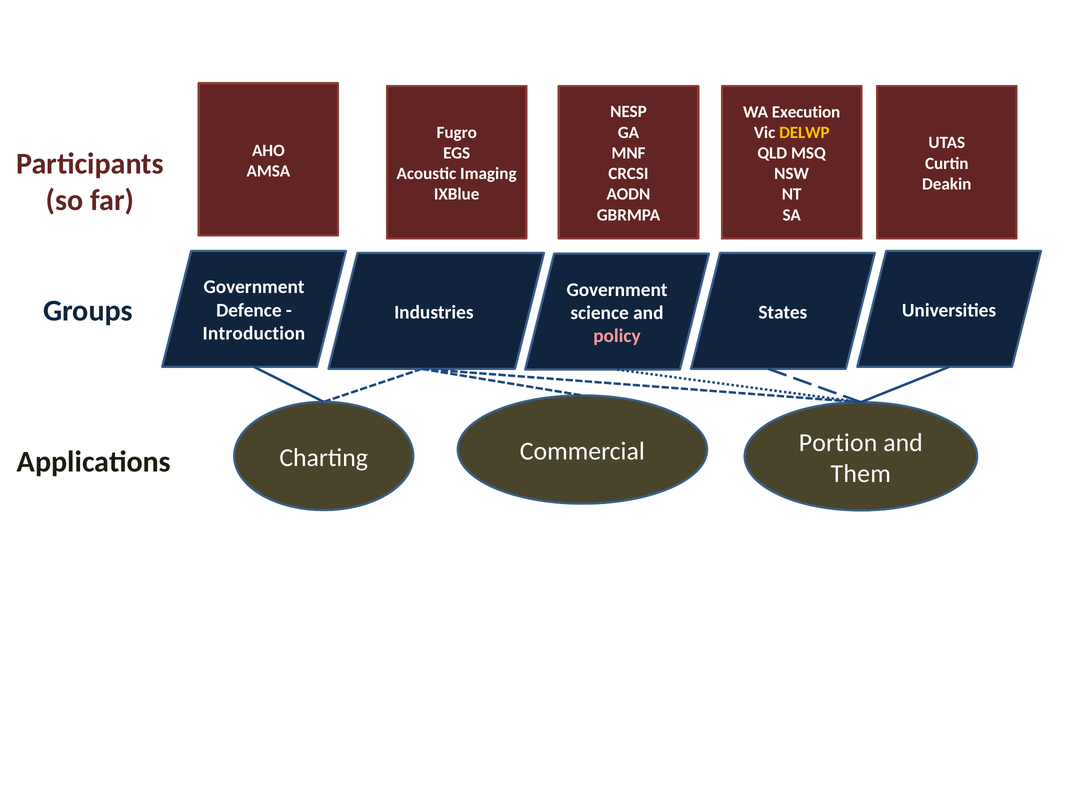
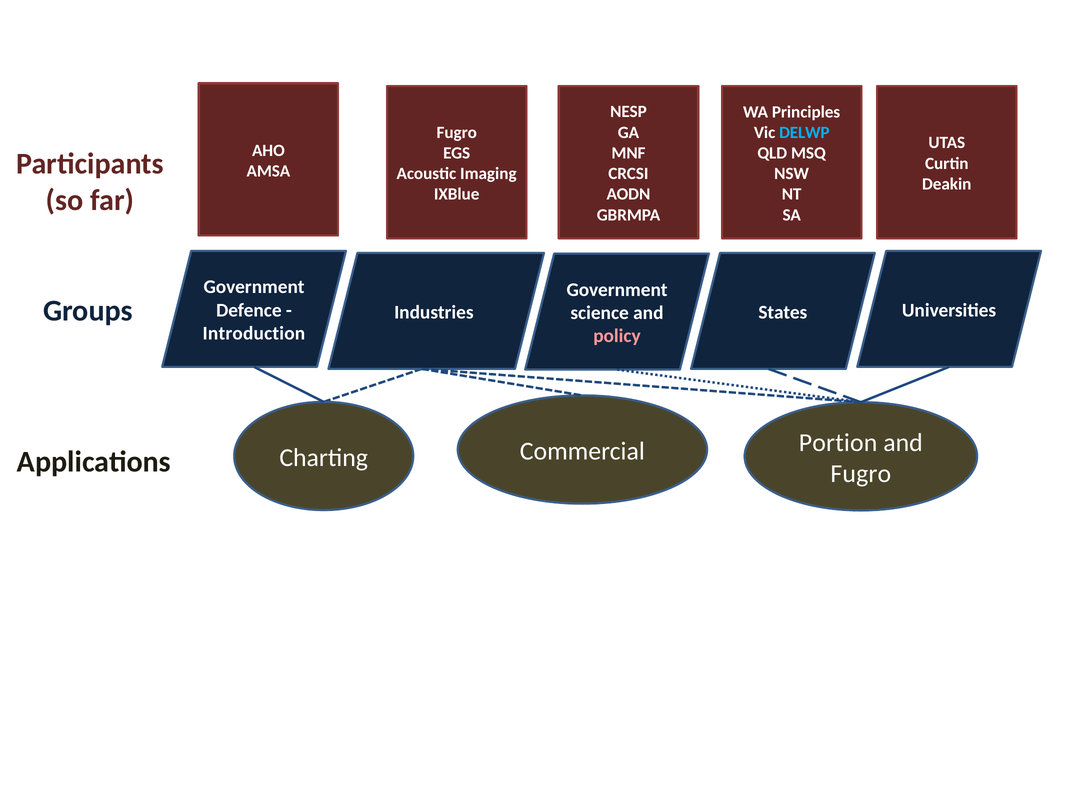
Execution: Execution -> Principles
DELWP colour: yellow -> light blue
Them at (861, 474): Them -> Fugro
